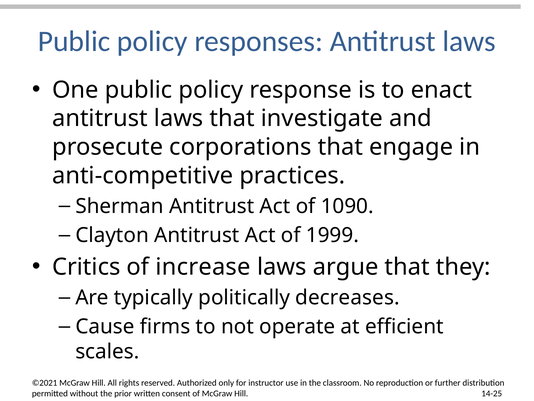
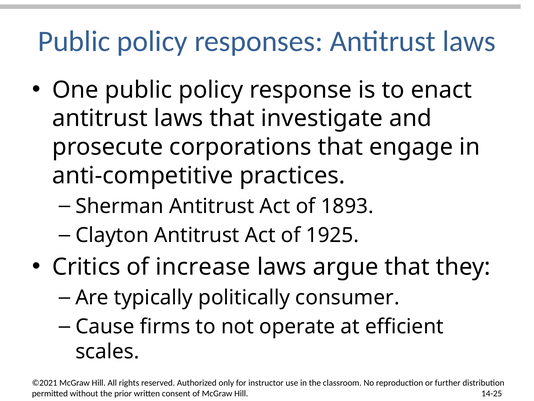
1090: 1090 -> 1893
1999: 1999 -> 1925
decreases: decreases -> consumer
